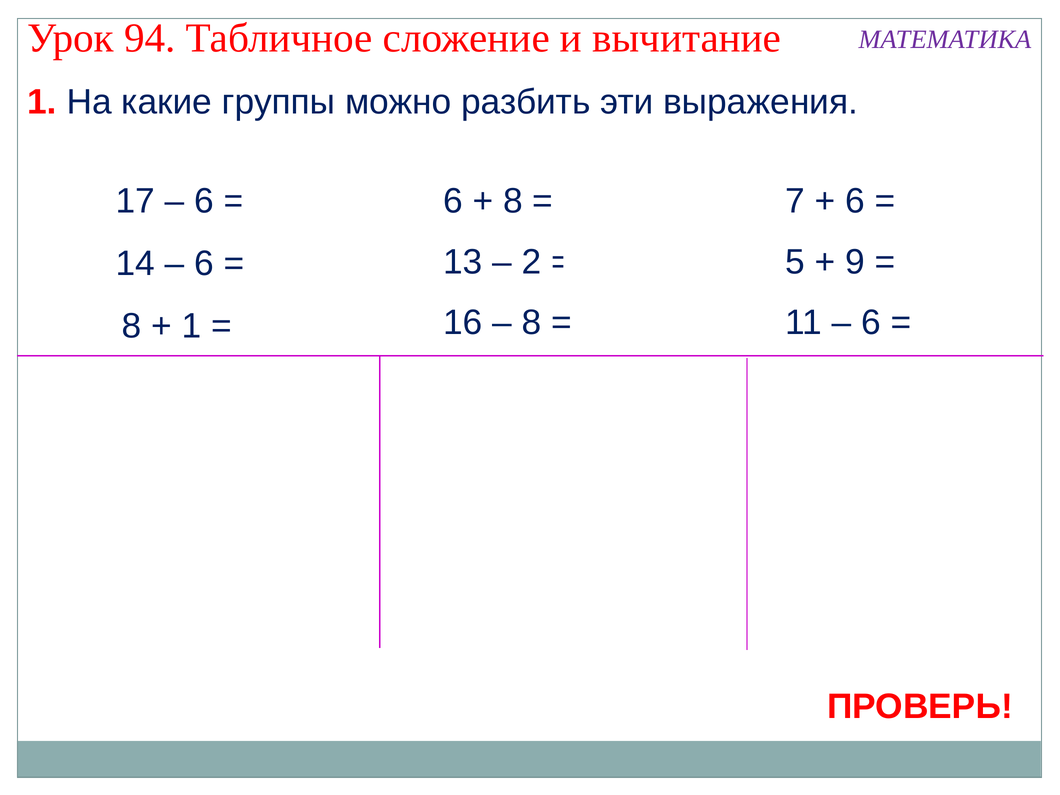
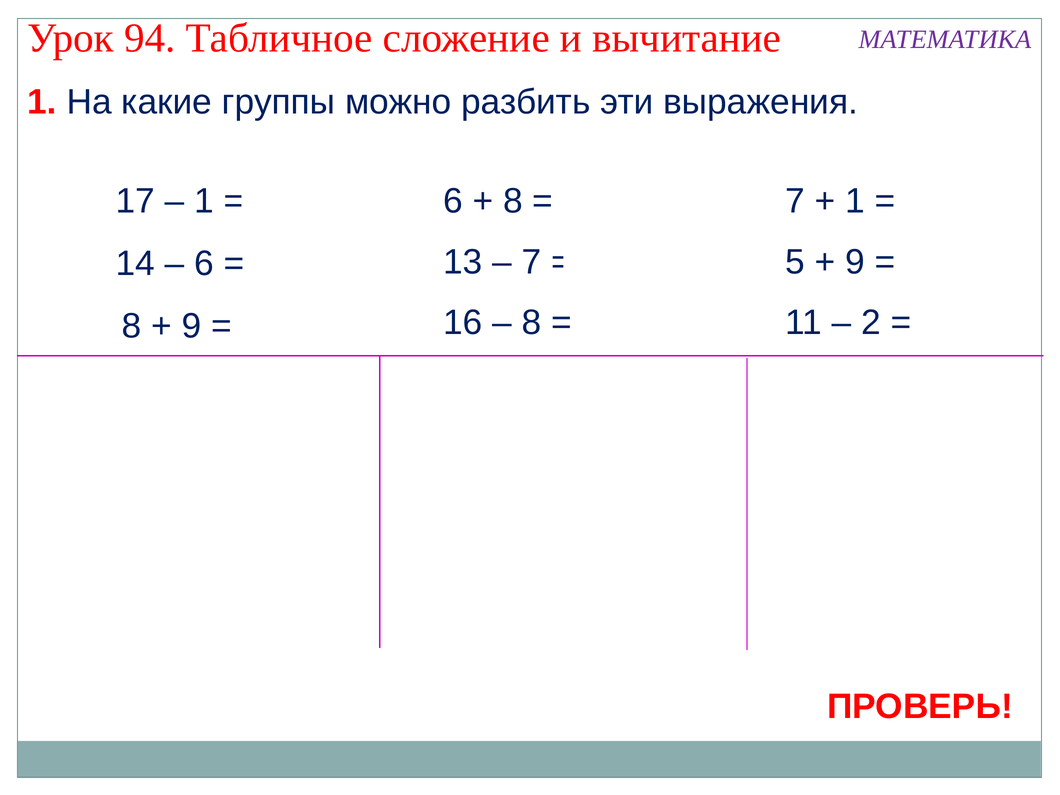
6 at (204, 201): 6 -> 1
6 at (855, 201): 6 -> 1
2 at (531, 262): 2 -> 7
6 at (871, 323): 6 -> 2
1 at (192, 326): 1 -> 9
